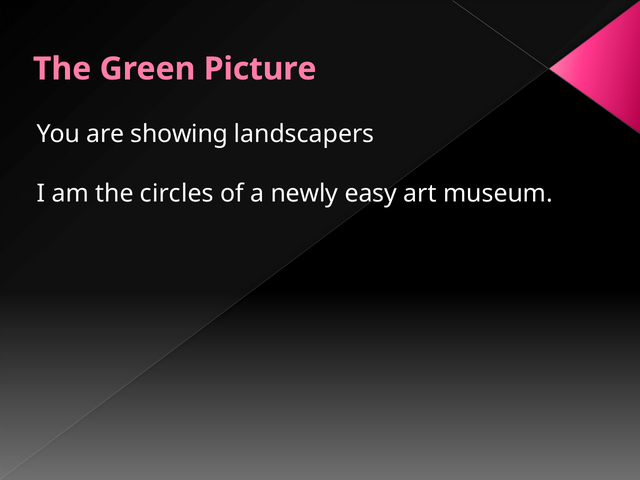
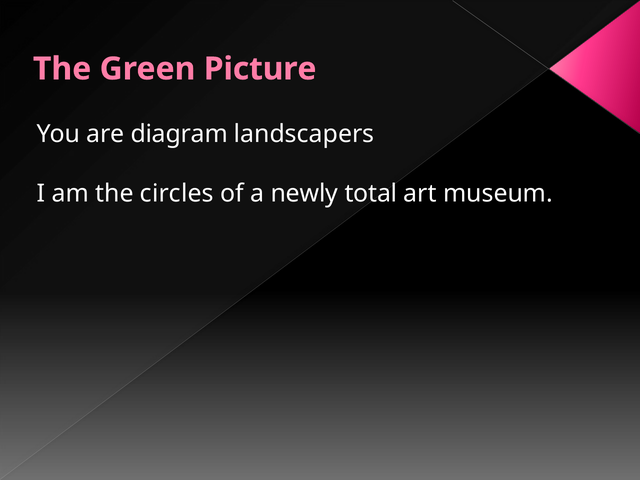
showing: showing -> diagram
easy: easy -> total
